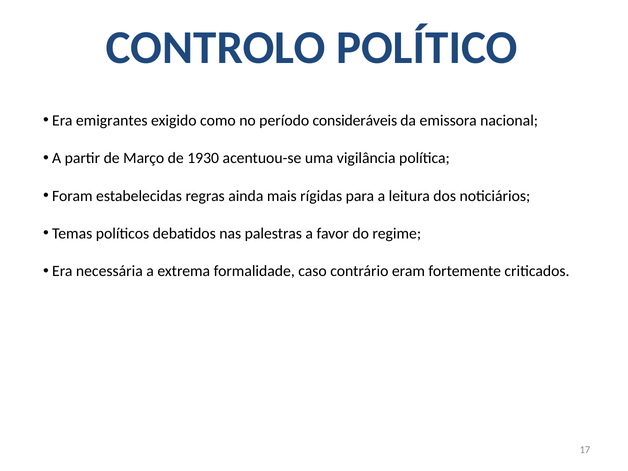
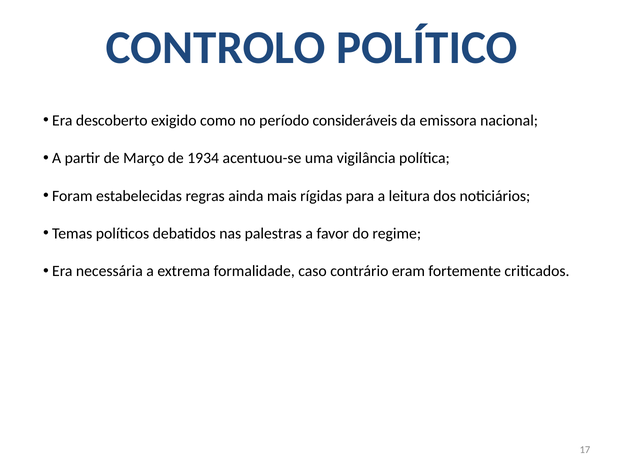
emigrantes: emigrantes -> descoberto
1930: 1930 -> 1934
